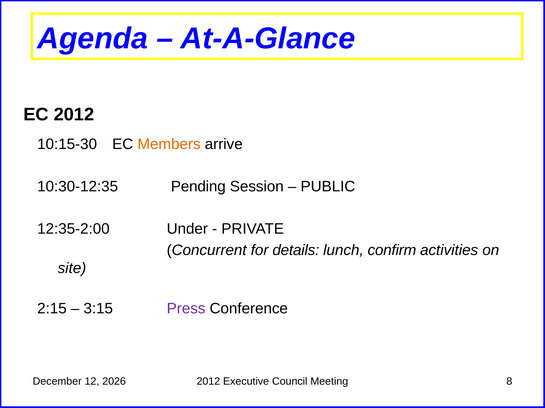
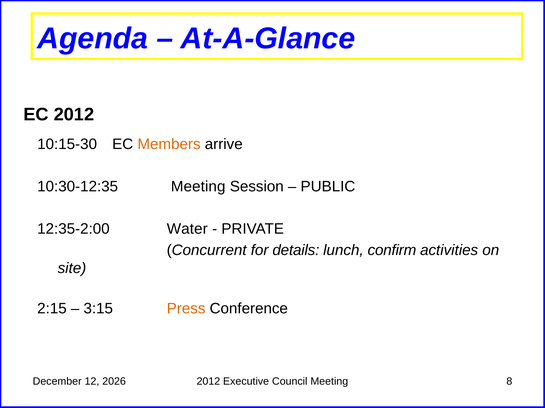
10:30-12:35 Pending: Pending -> Meeting
Under: Under -> Water
Press colour: purple -> orange
